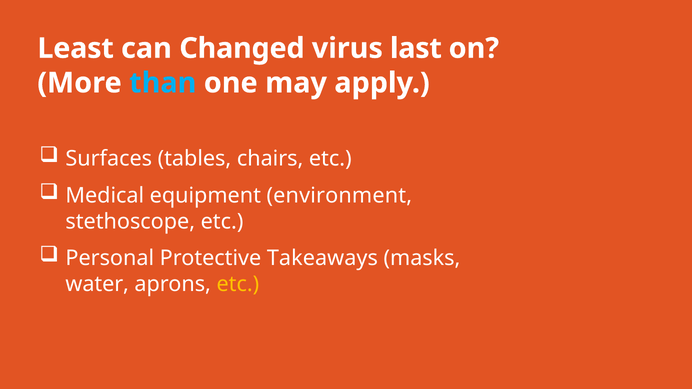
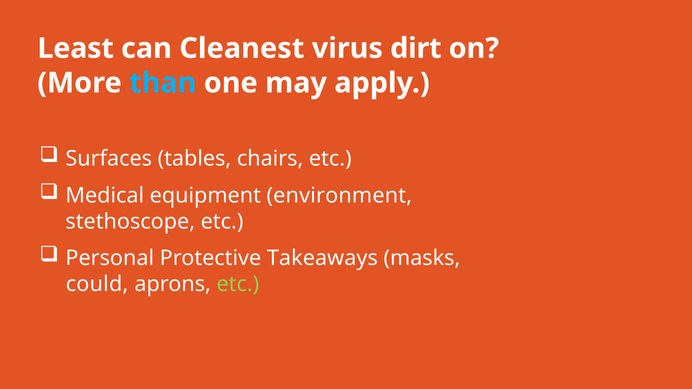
Changed: Changed -> Cleanest
last: last -> dirt
water: water -> could
etc at (238, 284) colour: yellow -> light green
